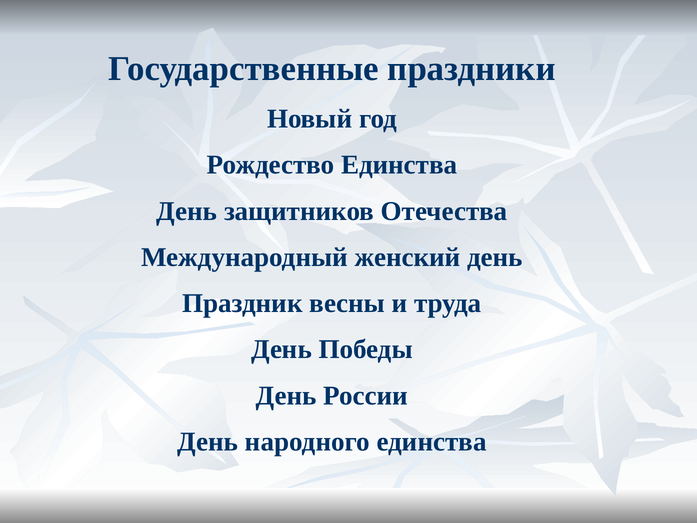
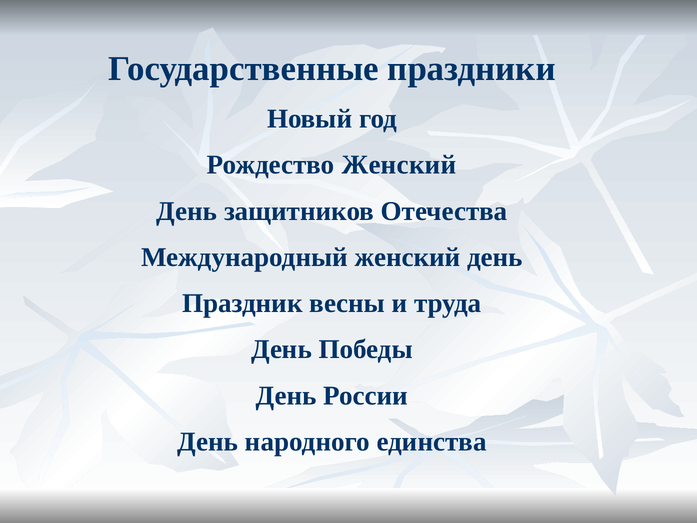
Рождество Единства: Единства -> Женский
